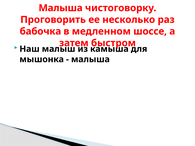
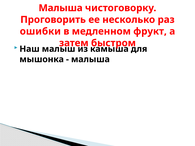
бабочка: бабочка -> ошибки
шоссе: шоссе -> фрукт
